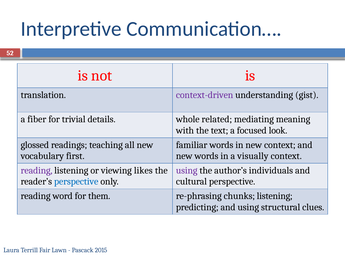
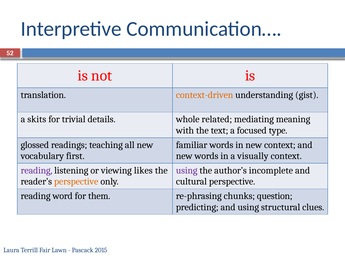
context-driven colour: purple -> orange
fiber: fiber -> skits
look: look -> type
individuals: individuals -> incomplete
perspective at (76, 181) colour: blue -> orange
chunks listening: listening -> question
